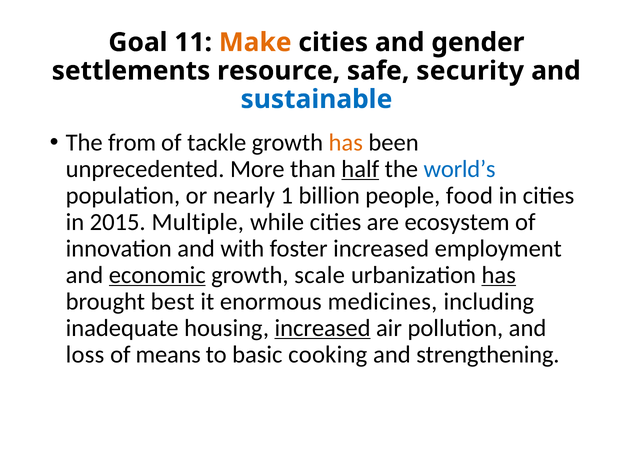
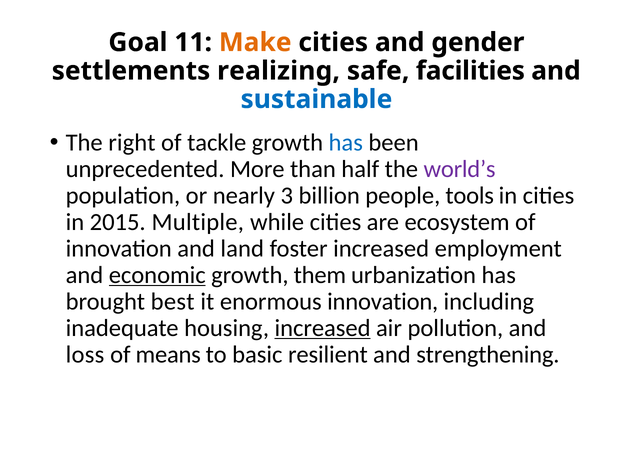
resource: resource -> realizing
security: security -> facilities
from: from -> right
has at (346, 143) colour: orange -> blue
half underline: present -> none
world’s colour: blue -> purple
1: 1 -> 3
food: food -> tools
with: with -> land
scale: scale -> them
has at (499, 275) underline: present -> none
enormous medicines: medicines -> innovation
cooking: cooking -> resilient
